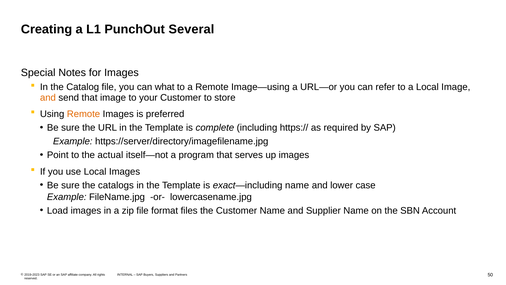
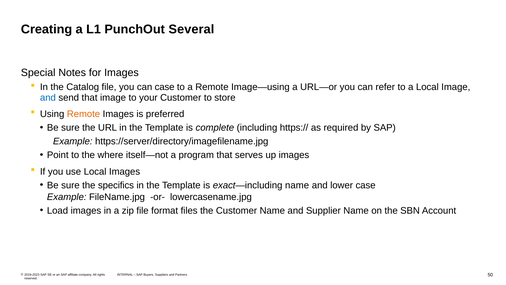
can what: what -> case
and at (48, 98) colour: orange -> blue
actual: actual -> where
catalogs: catalogs -> specifics
